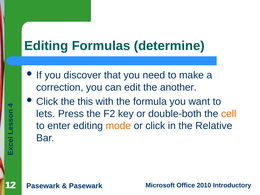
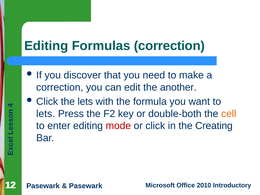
Formulas determine: determine -> correction
the this: this -> lets
mode colour: orange -> red
Relative: Relative -> Creating
